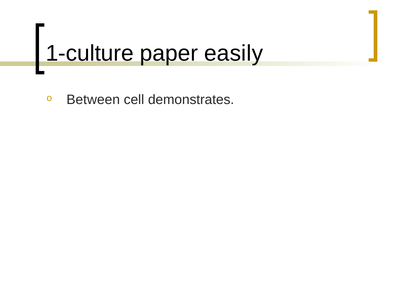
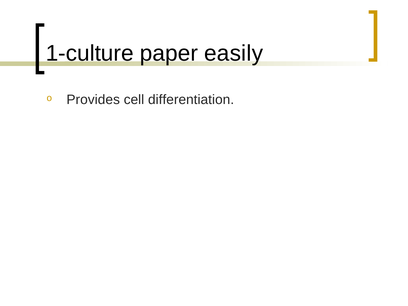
Between: Between -> Provides
demonstrates: demonstrates -> differentiation
